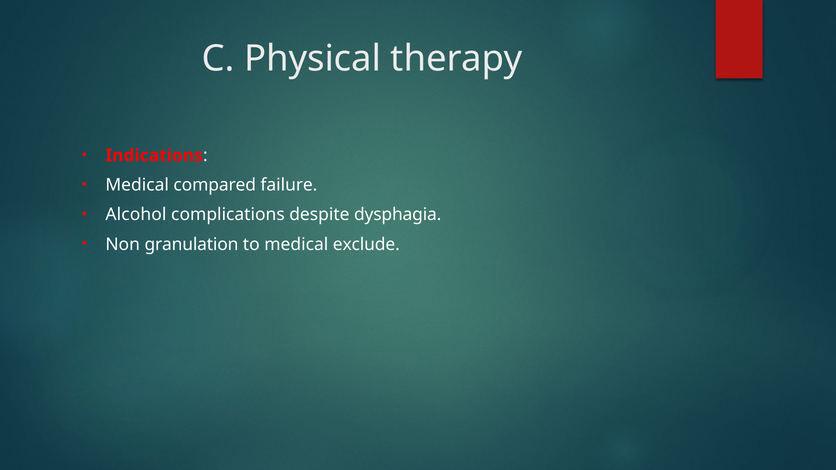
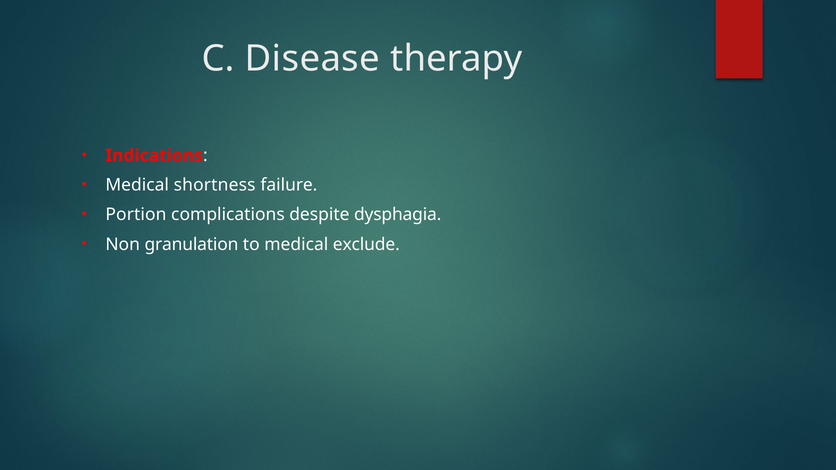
Physical: Physical -> Disease
compared: compared -> shortness
Alcohol: Alcohol -> Portion
